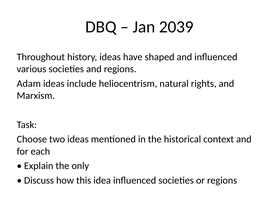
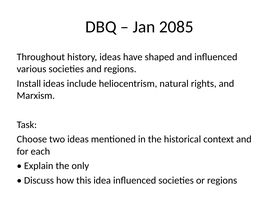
2039: 2039 -> 2085
Adam: Adam -> Install
